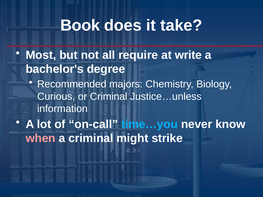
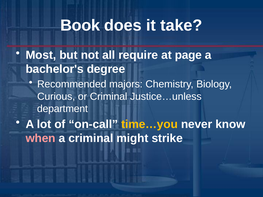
write: write -> page
information: information -> department
time…you colour: light blue -> yellow
